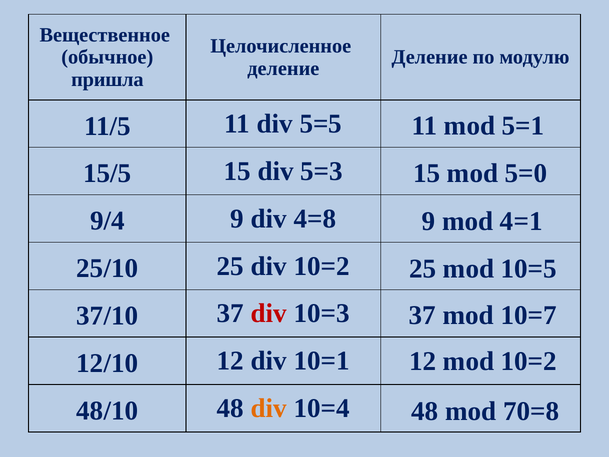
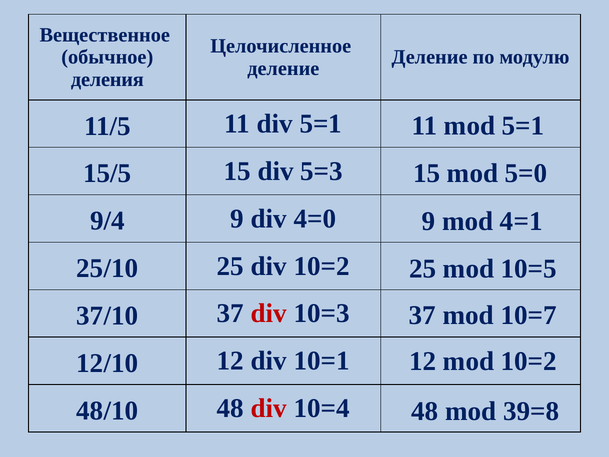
пришла: пришла -> деления
div 5=5: 5=5 -> 5=1
4=8: 4=8 -> 4=0
div at (269, 408) colour: orange -> red
70=8: 70=8 -> 39=8
